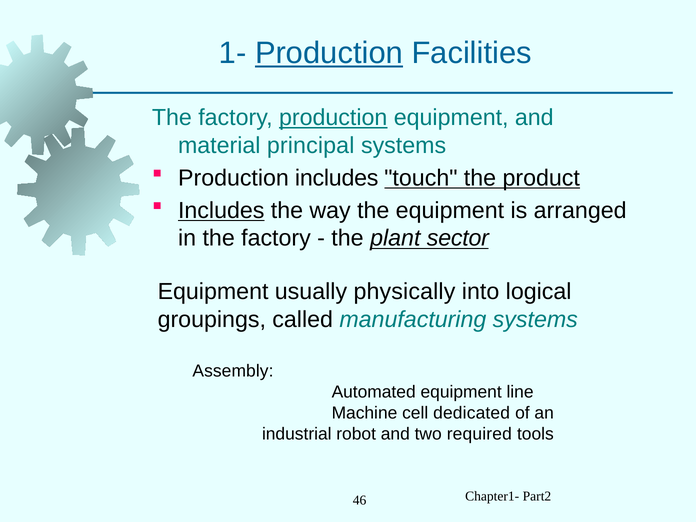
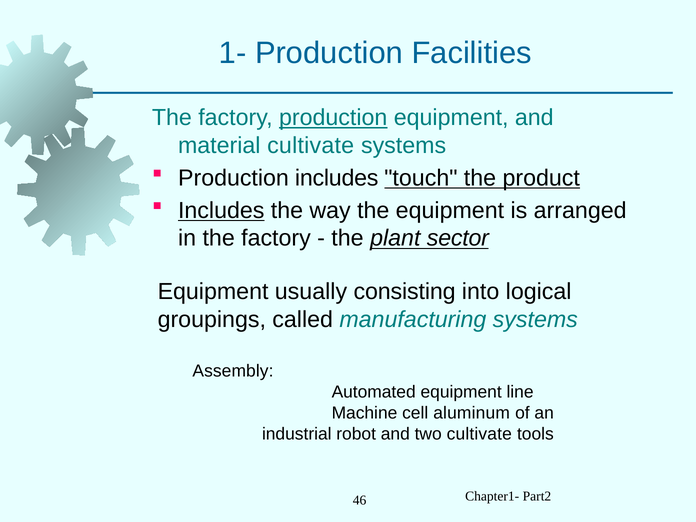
Production at (329, 53) underline: present -> none
material principal: principal -> cultivate
physically: physically -> consisting
dedicated: dedicated -> aluminum
two required: required -> cultivate
